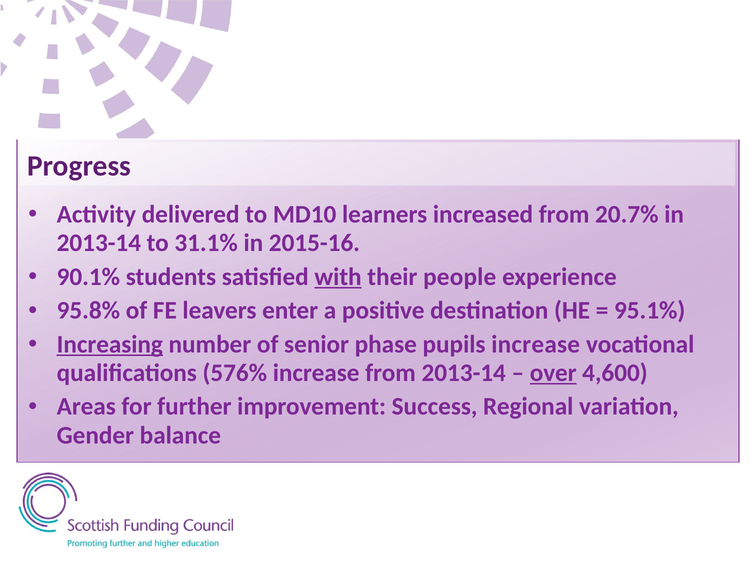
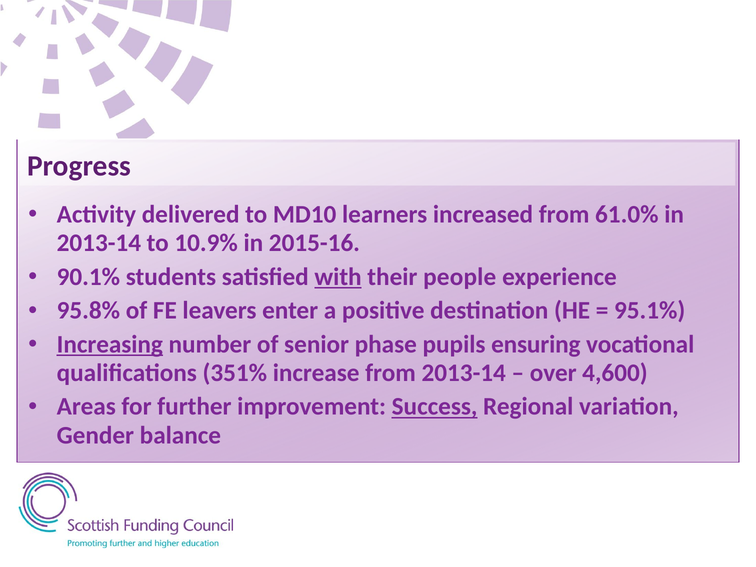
20.7%: 20.7% -> 61.0%
31.1%: 31.1% -> 10.9%
pupils increase: increase -> ensuring
576%: 576% -> 351%
over underline: present -> none
Success underline: none -> present
